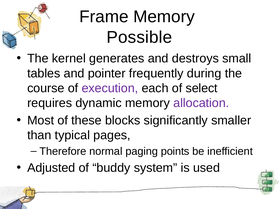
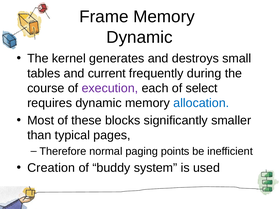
Possible at (139, 37): Possible -> Dynamic
pointer: pointer -> current
allocation colour: purple -> blue
Adjusted: Adjusted -> Creation
